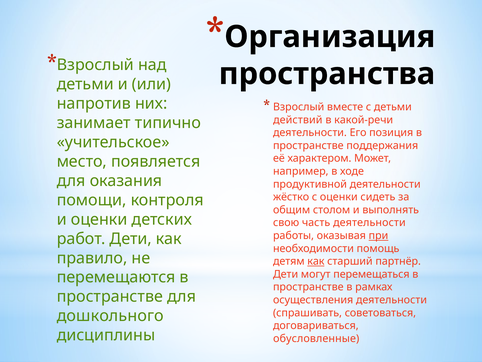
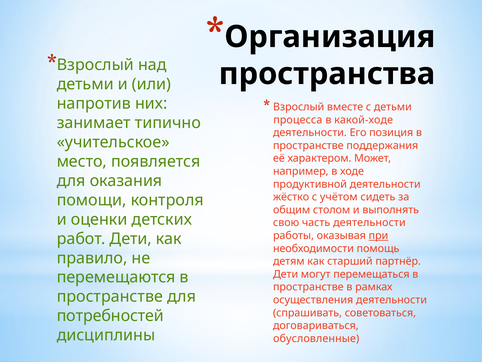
действий: действий -> процесса
какой-речи: какой-речи -> какой-ходе
с оценки: оценки -> учётом
как at (316, 261) underline: present -> none
дошкольного: дошкольного -> потребностей
